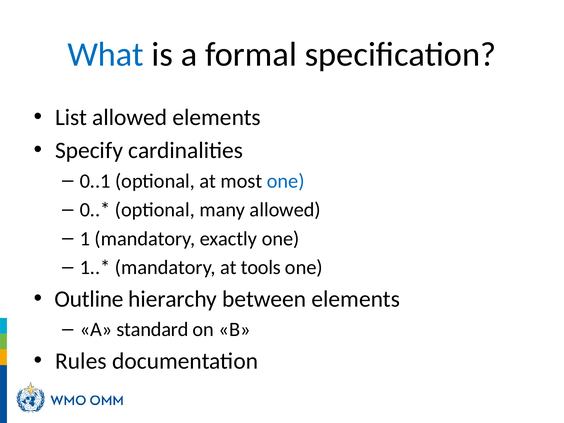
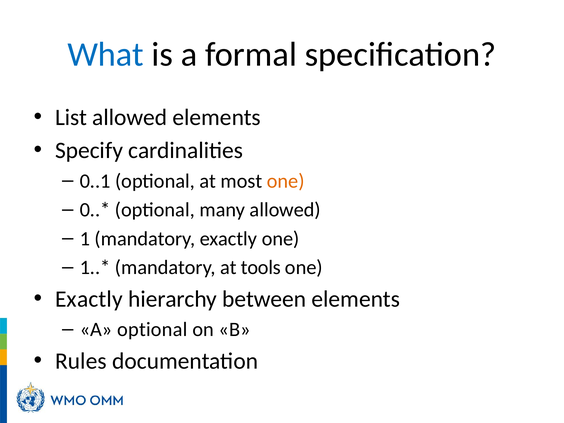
one at (286, 181) colour: blue -> orange
Outline at (89, 299): Outline -> Exactly
A standard: standard -> optional
